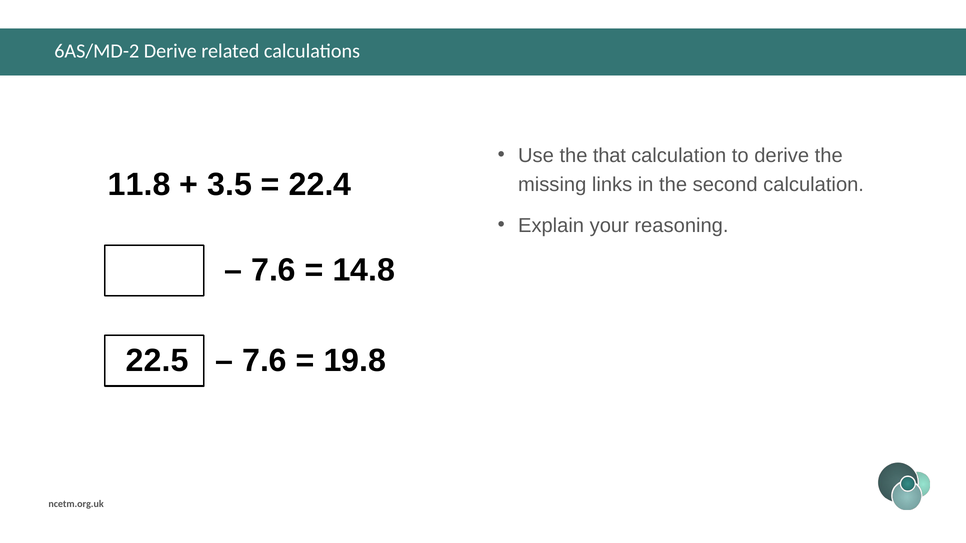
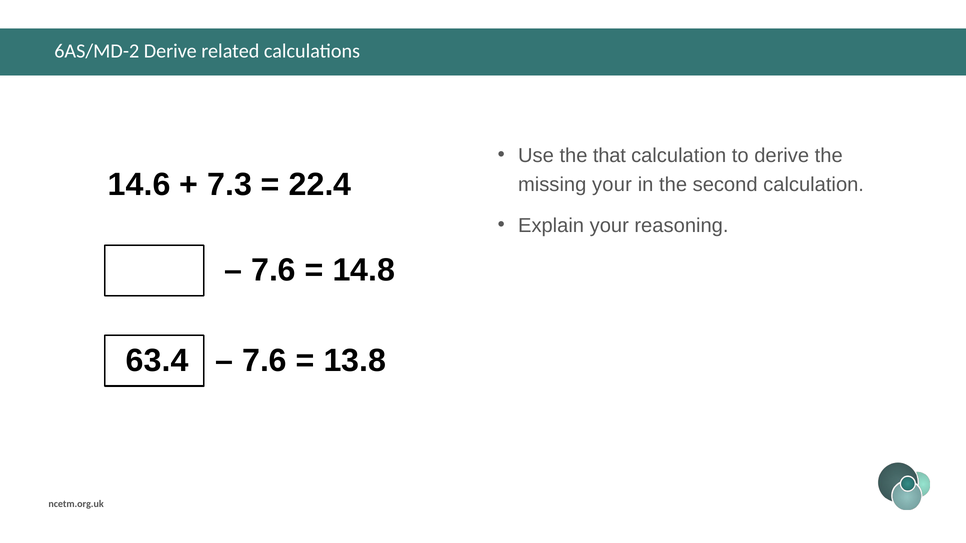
11.8: 11.8 -> 14.6
3.5: 3.5 -> 7.3
missing links: links -> your
22.5: 22.5 -> 63.4
19.8: 19.8 -> 13.8
